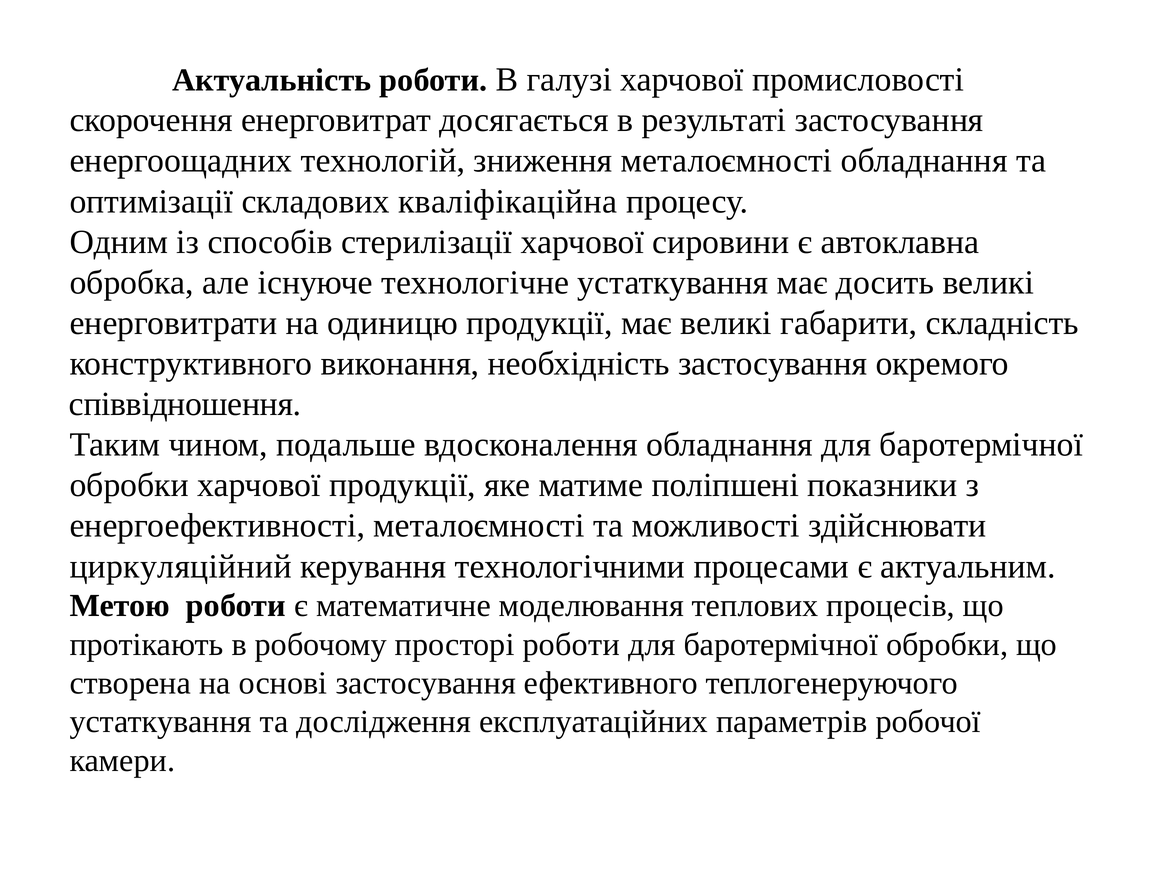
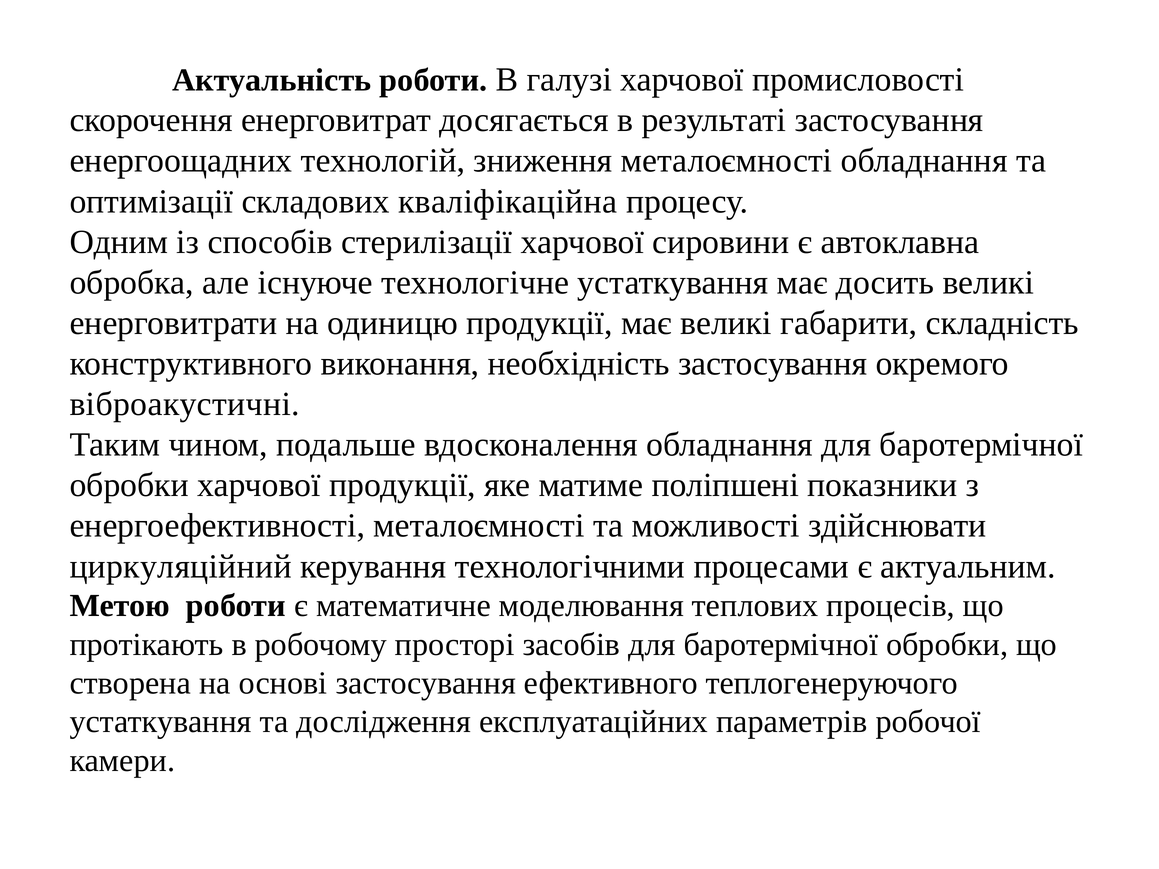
співвідношення: співвідношення -> віброакустичні
просторі роботи: роботи -> засобів
